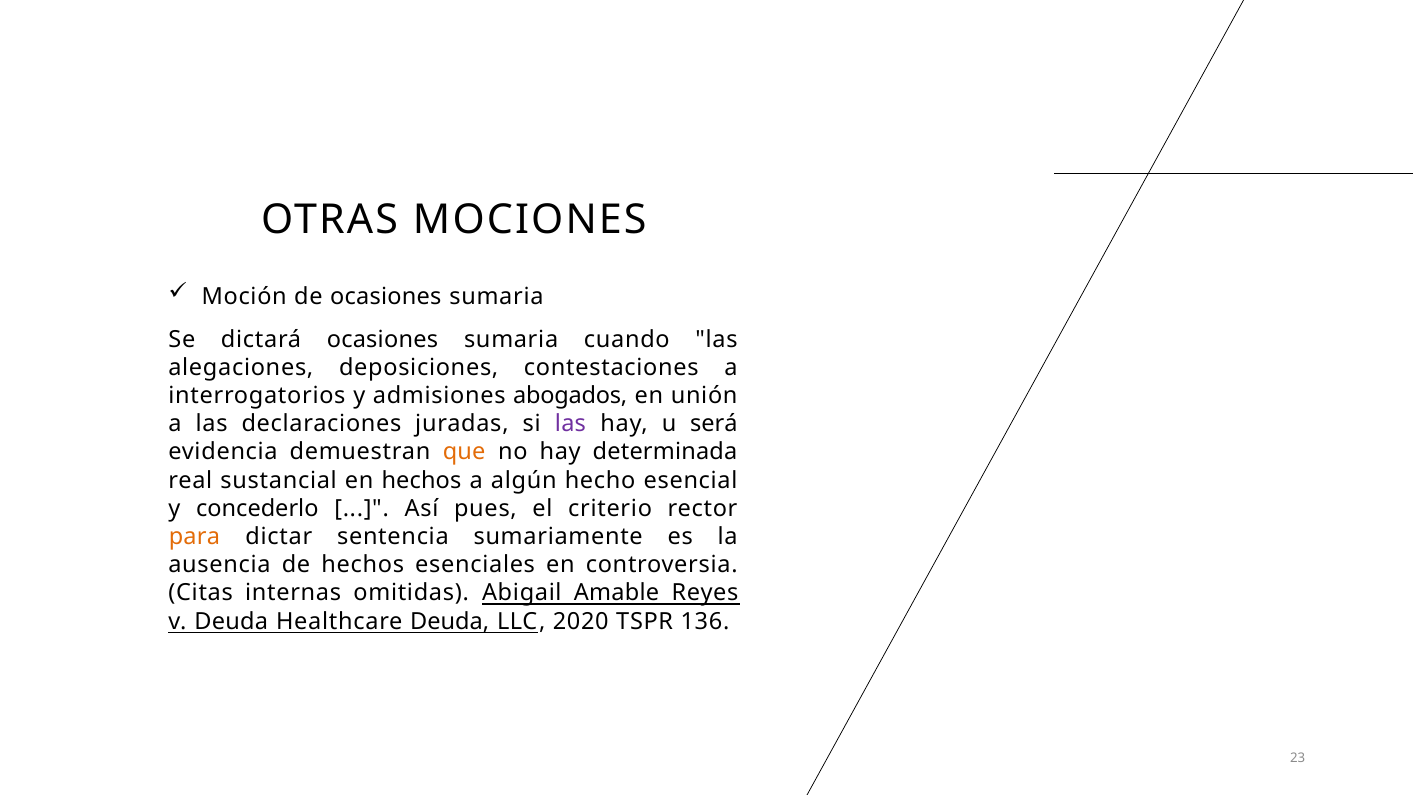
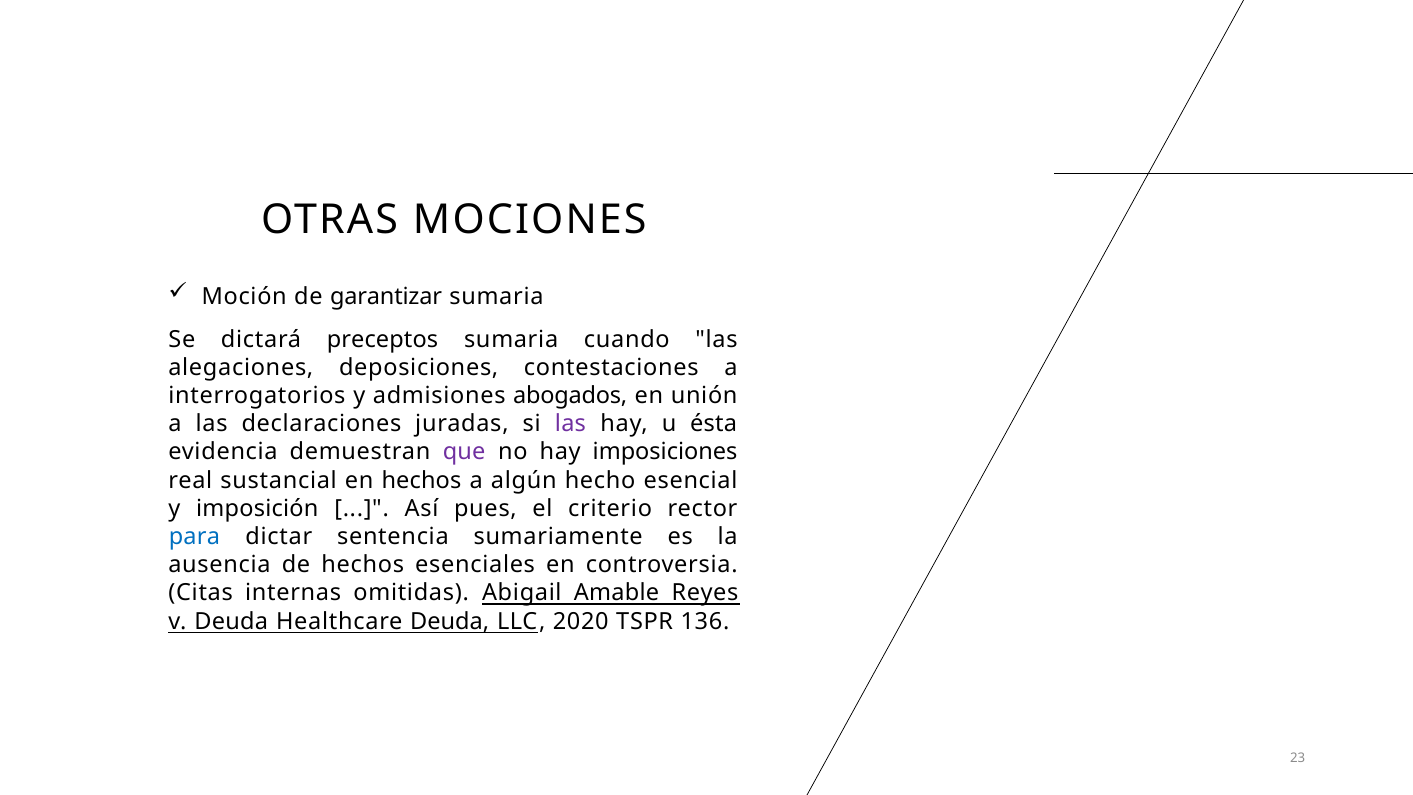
de ocasiones: ocasiones -> garantizar
dictará ocasiones: ocasiones -> preceptos
será: será -> ésta
que colour: orange -> purple
determinada: determinada -> imposiciones
concederlo: concederlo -> imposición
para colour: orange -> blue
